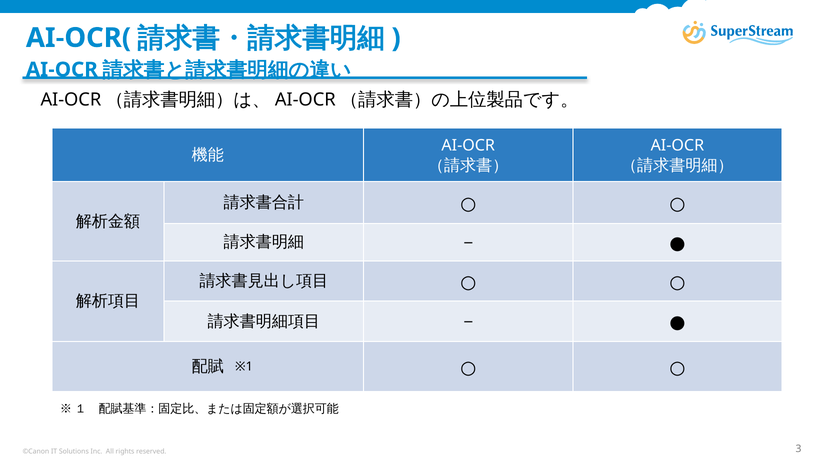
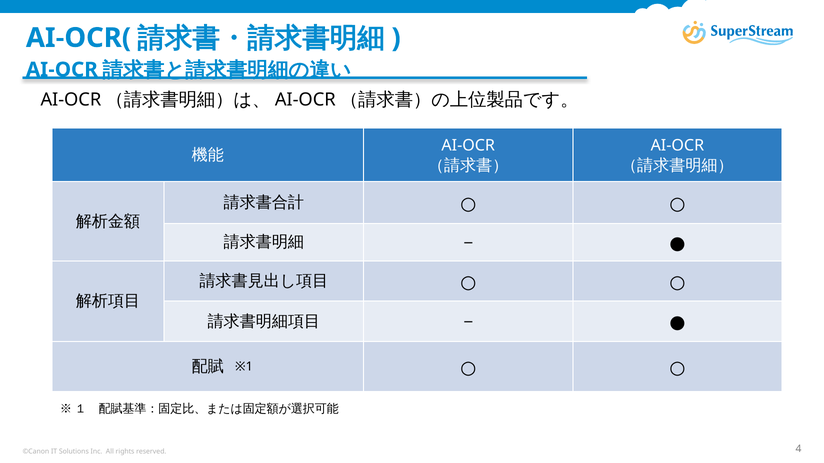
3: 3 -> 4
